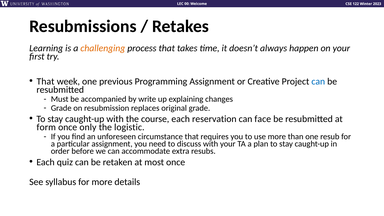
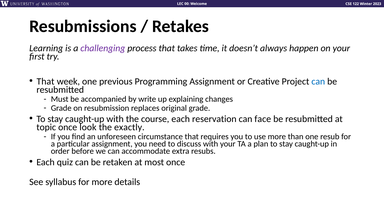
challenging colour: orange -> purple
form: form -> topic
only: only -> look
logistic: logistic -> exactly
